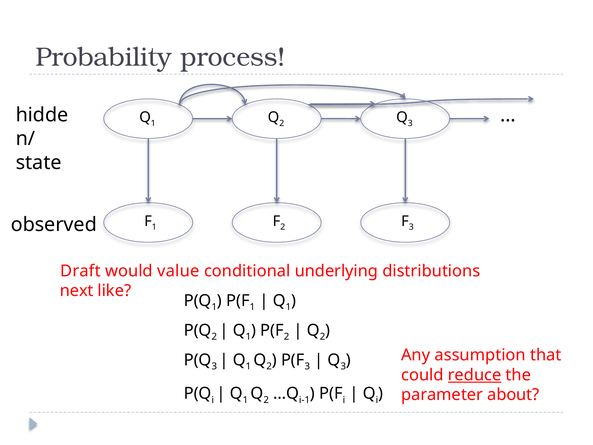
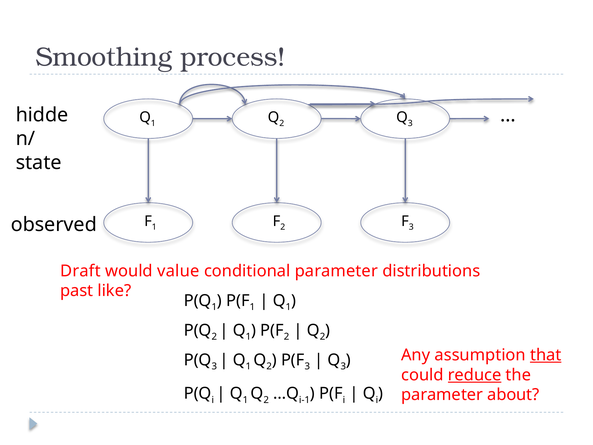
Probability: Probability -> Smoothing
conditional underlying: underlying -> parameter
next: next -> past
that underline: none -> present
